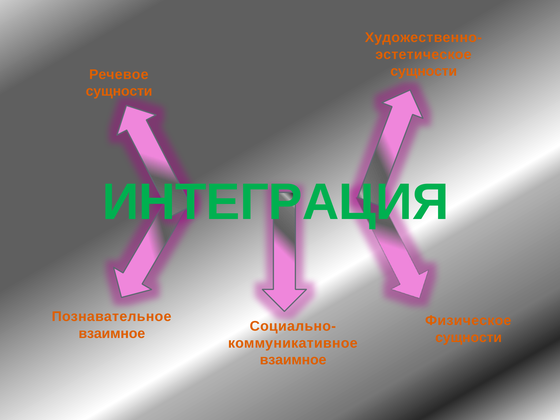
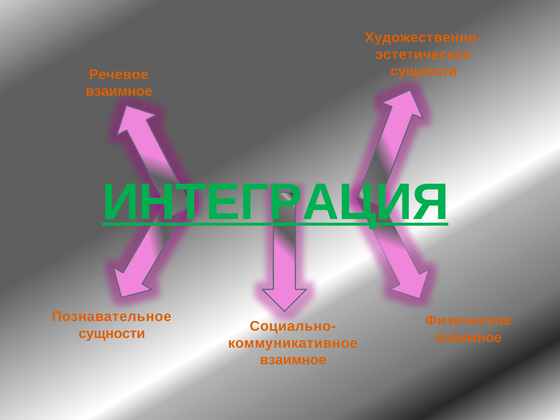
сущности at (119, 91): сущности -> взаимное
ИНТЕГРАЦИЯ underline: none -> present
взаимное at (112, 333): взаимное -> сущности
сущности at (469, 337): сущности -> взаимное
